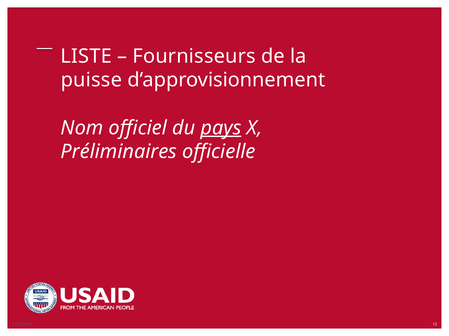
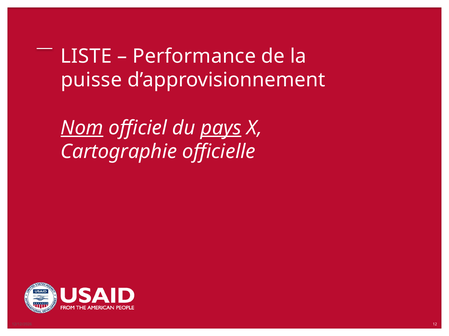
Fournisseurs: Fournisseurs -> Performance
Nom underline: none -> present
Préliminaires: Préliminaires -> Cartographie
